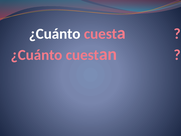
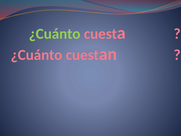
¿Cuánto at (55, 34) colour: white -> light green
